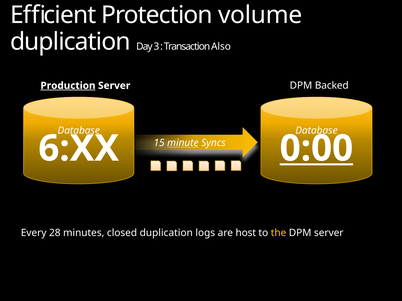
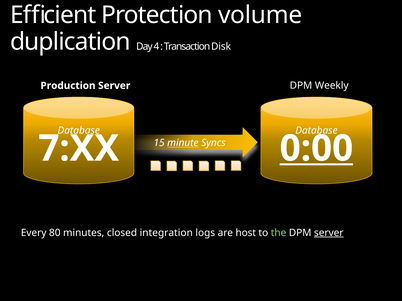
3: 3 -> 4
Also: Also -> Disk
Backed: Backed -> Weekly
Production underline: present -> none
6:XX: 6:XX -> 7:XX
28: 28 -> 80
closed duplication: duplication -> integration
the colour: yellow -> light green
server at (329, 233) underline: none -> present
